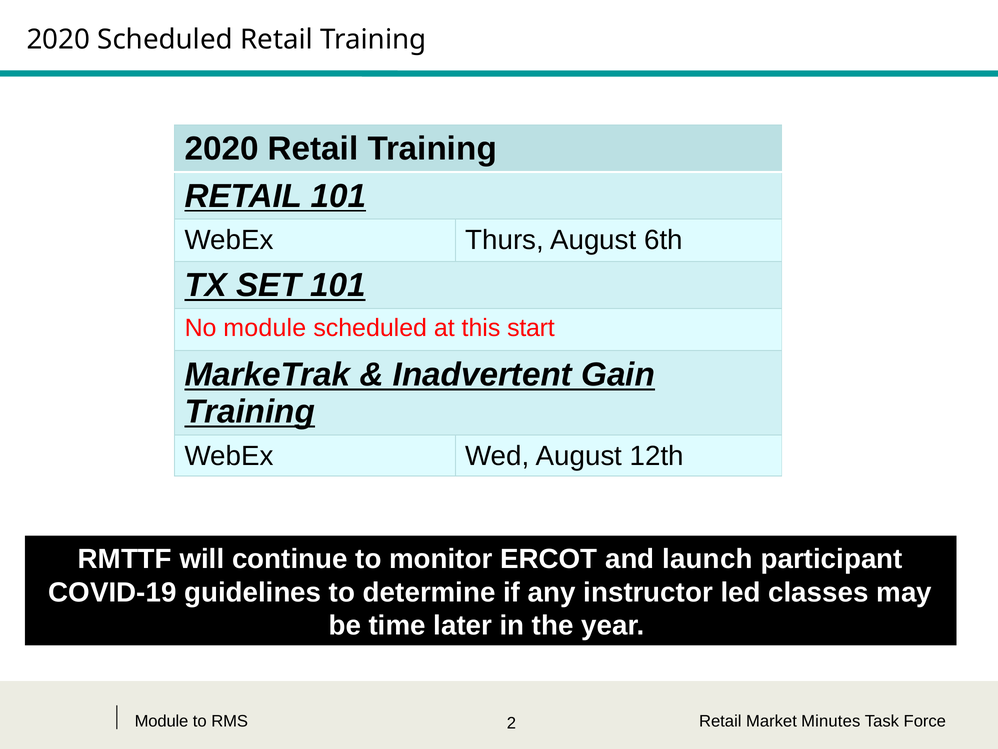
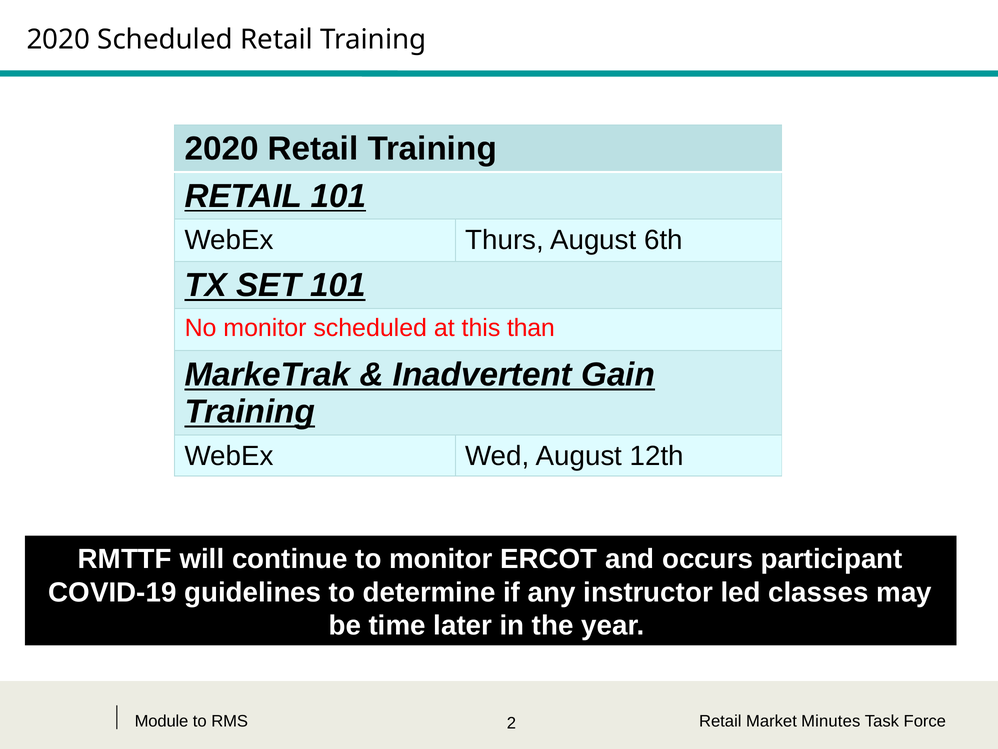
No module: module -> monitor
start: start -> than
launch: launch -> occurs
